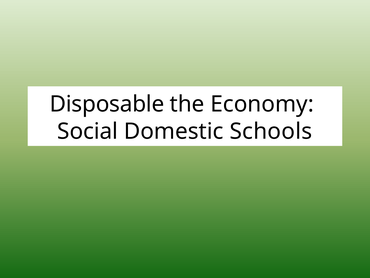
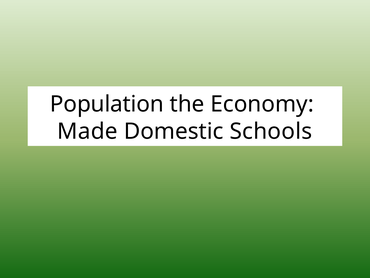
Disposable: Disposable -> Population
Social: Social -> Made
